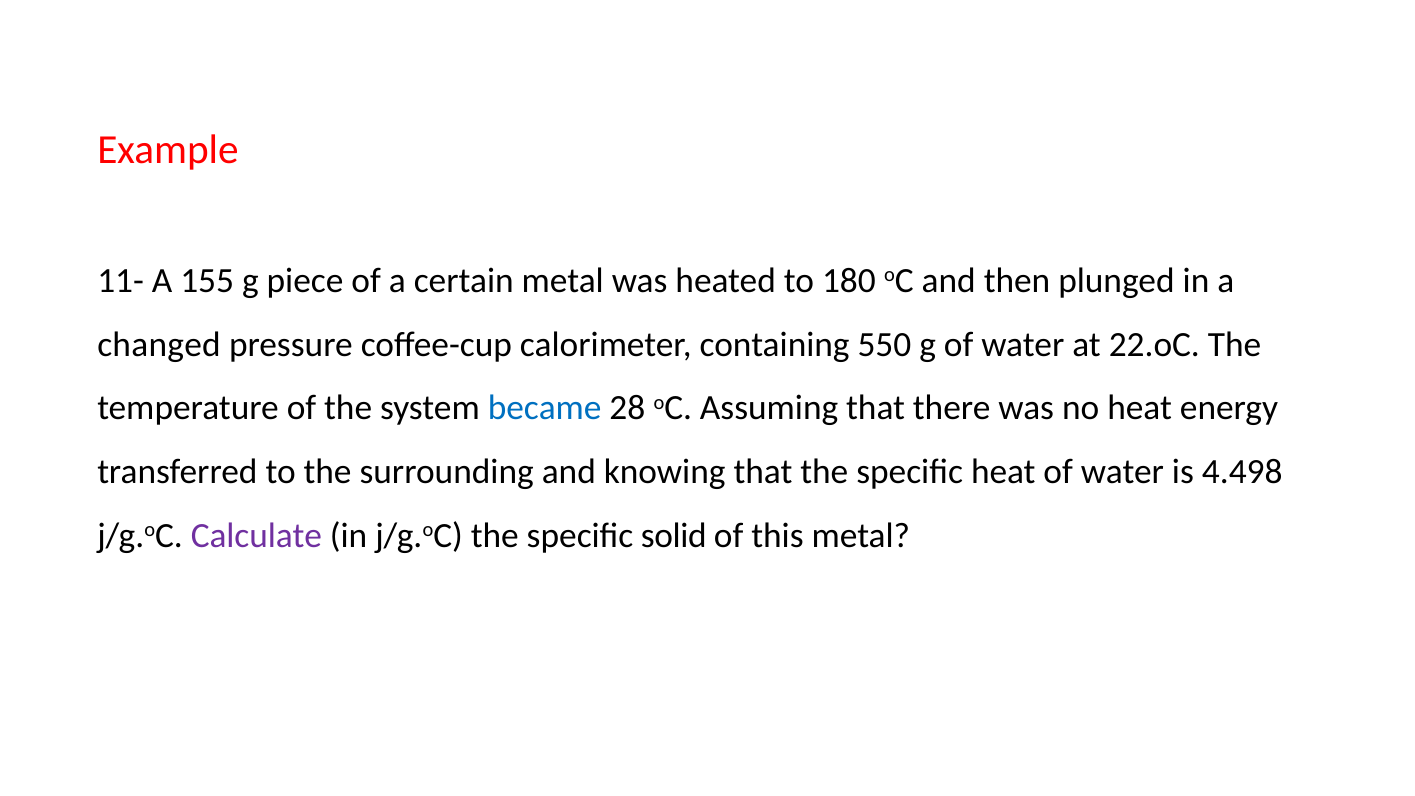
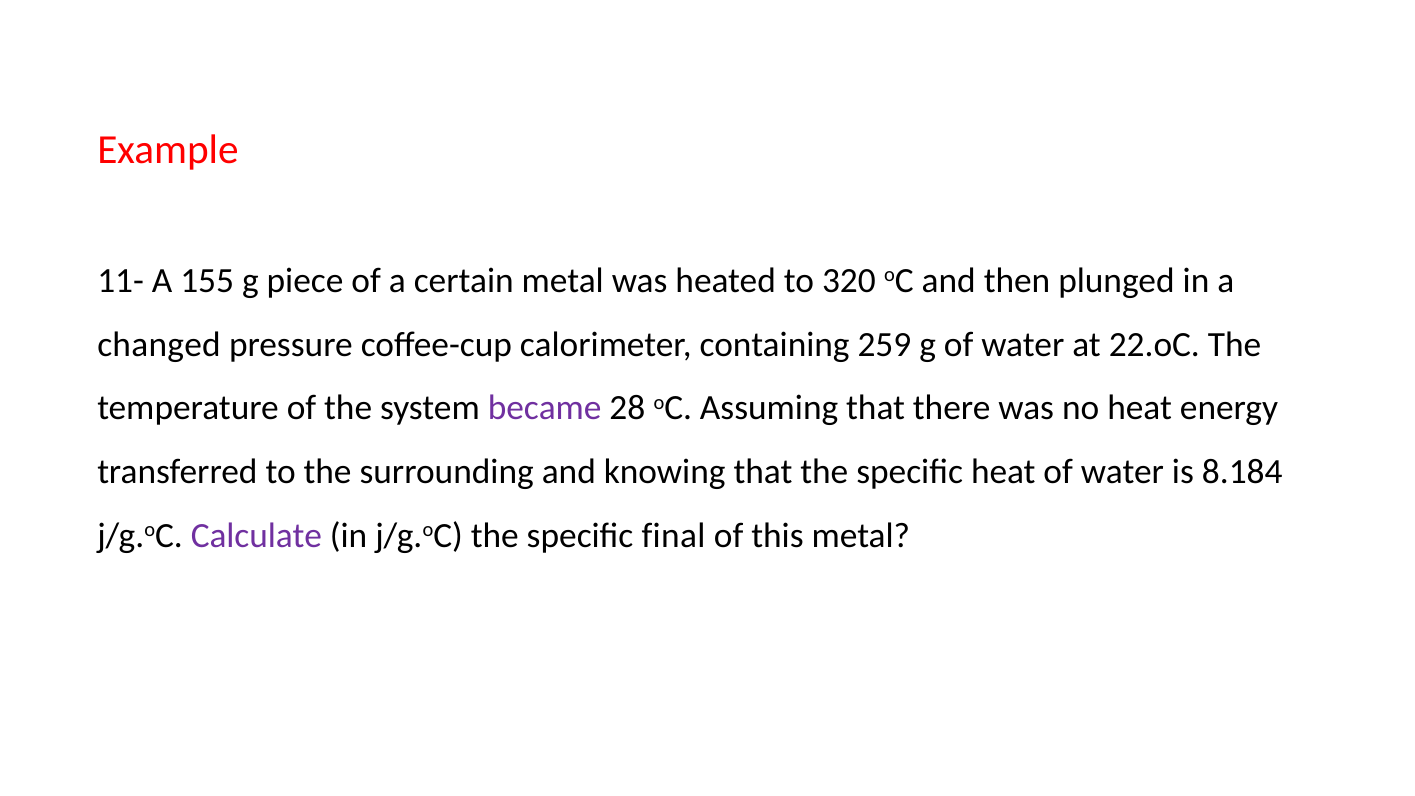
180: 180 -> 320
550: 550 -> 259
became colour: blue -> purple
4.498: 4.498 -> 8.184
solid: solid -> final
